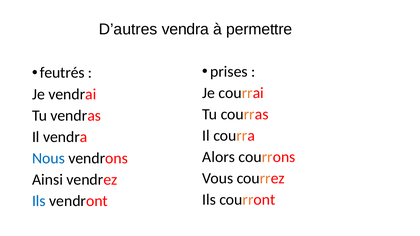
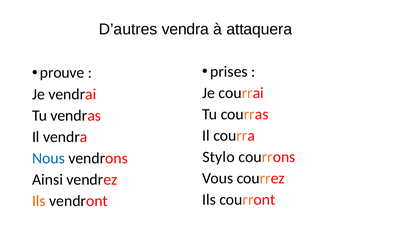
permettre: permettre -> attaquera
feutrés: feutrés -> prouve
Alors: Alors -> Stylo
Ils at (39, 201) colour: blue -> orange
